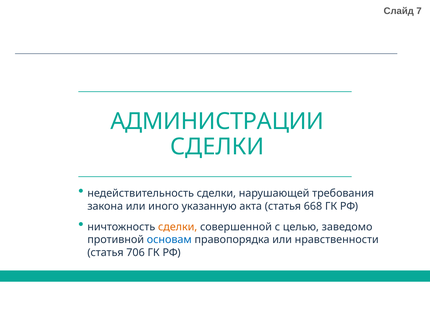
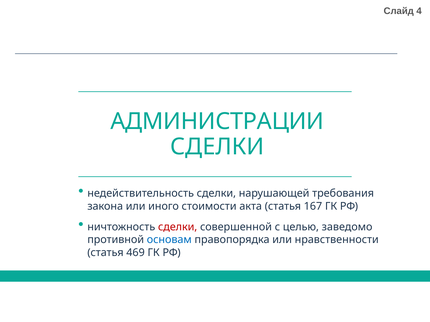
7: 7 -> 4
указанную: указанную -> стоимости
668: 668 -> 167
сделки at (178, 227) colour: orange -> red
706: 706 -> 469
